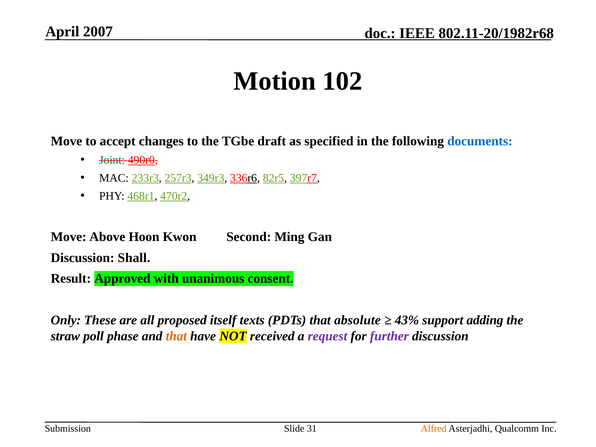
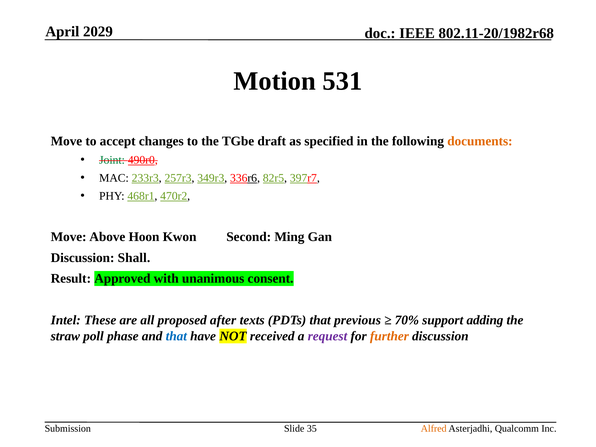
2007: 2007 -> 2029
102: 102 -> 531
documents colour: blue -> orange
Only: Only -> Intel
itself: itself -> after
absolute: absolute -> previous
43%: 43% -> 70%
that at (176, 336) colour: orange -> blue
further colour: purple -> orange
31: 31 -> 35
